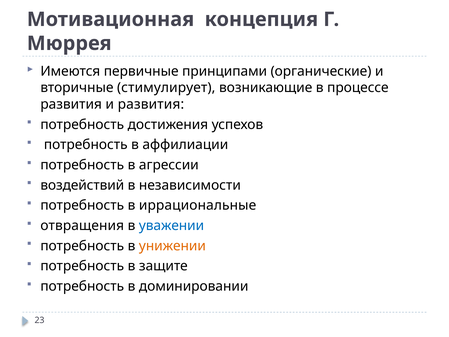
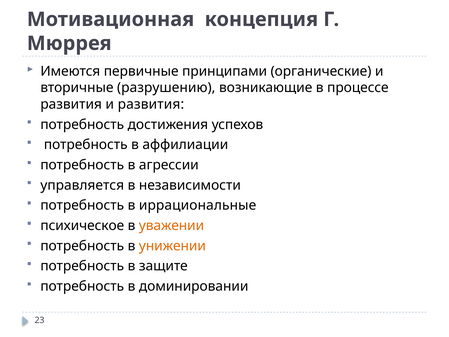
стимулирует: стимулирует -> разрушению
воздействий: воздействий -> управляется
отвращения: отвращения -> психическое
уважении colour: blue -> orange
